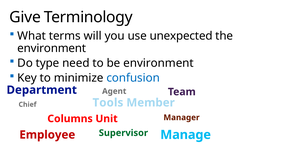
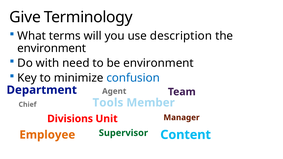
unexpected: unexpected -> description
type: type -> with
Columns: Columns -> Divisions
Manage: Manage -> Content
Employee colour: red -> orange
